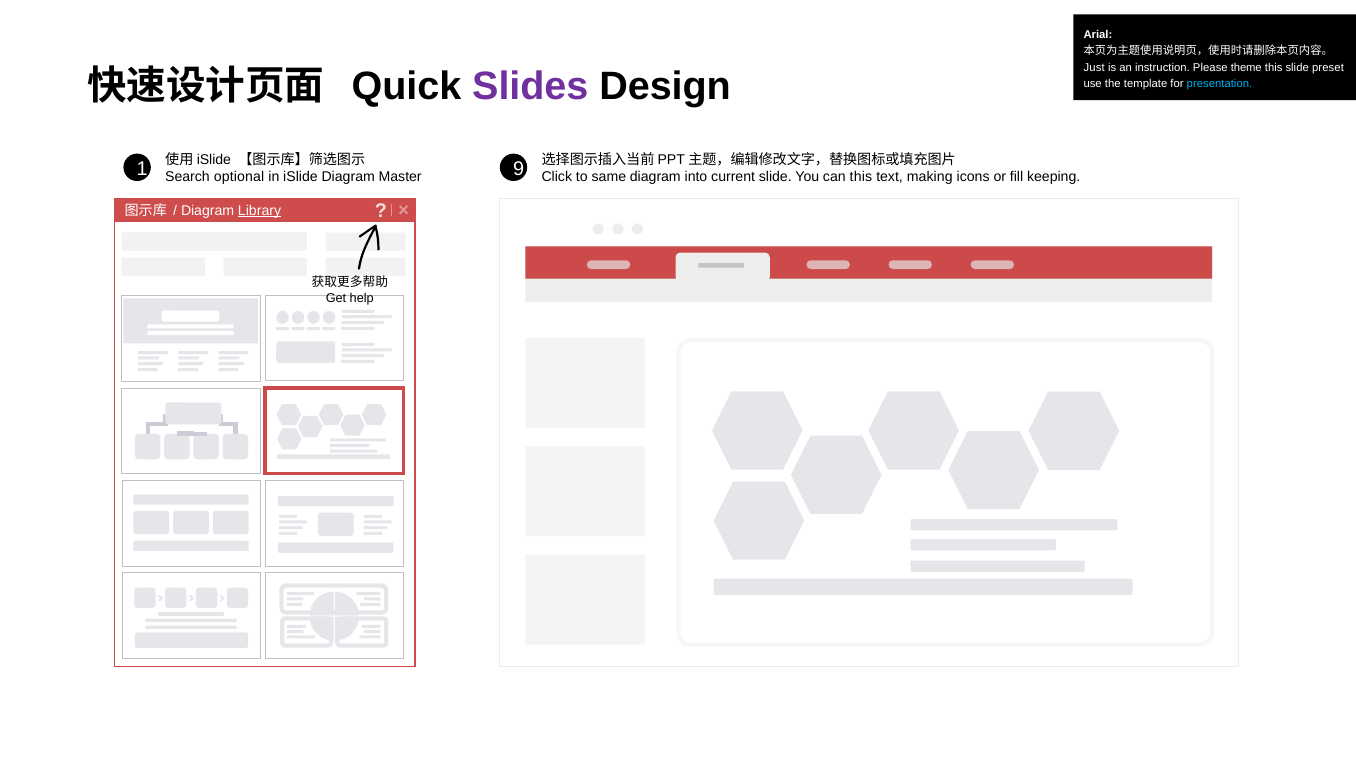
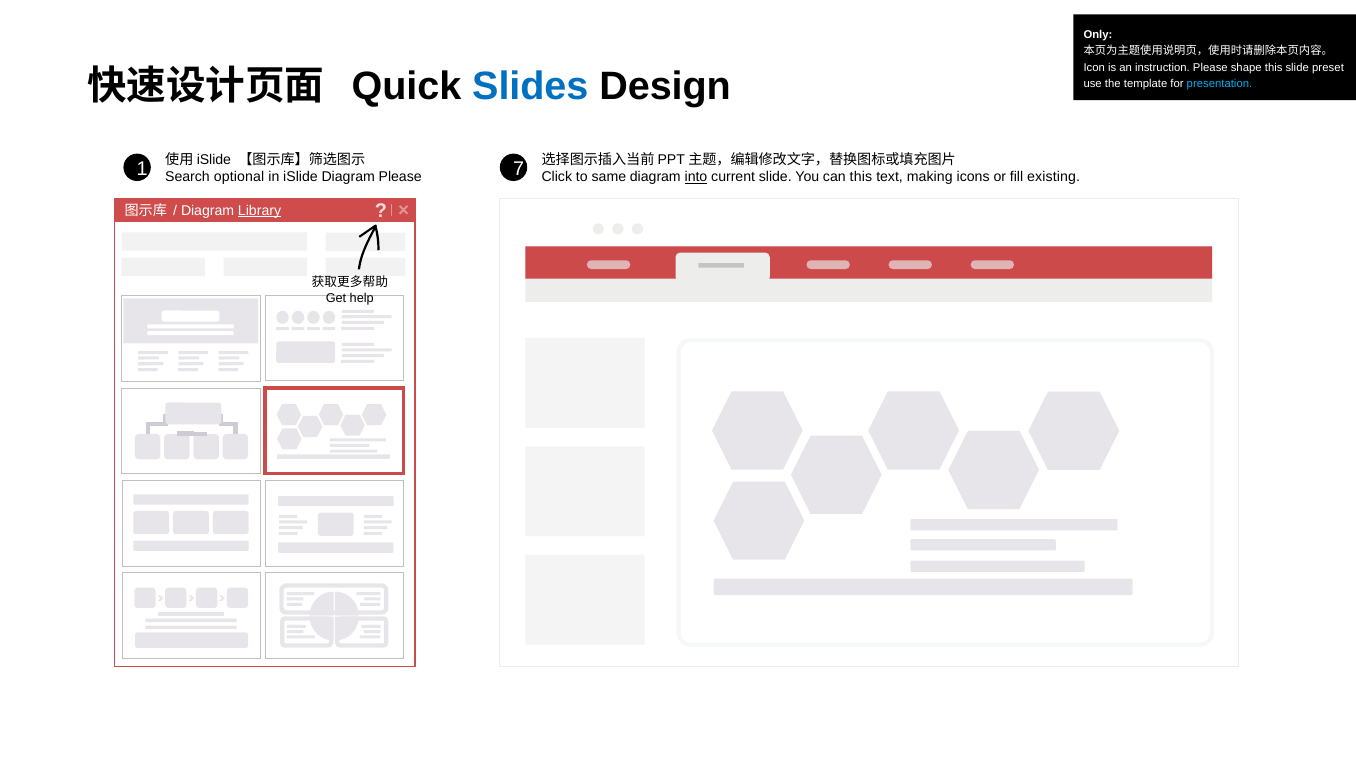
Arial: Arial -> Only
Just: Just -> Icon
theme: theme -> shape
Slides colour: purple -> blue
9: 9 -> 7
Diagram Master: Master -> Please
into underline: none -> present
keeping: keeping -> existing
